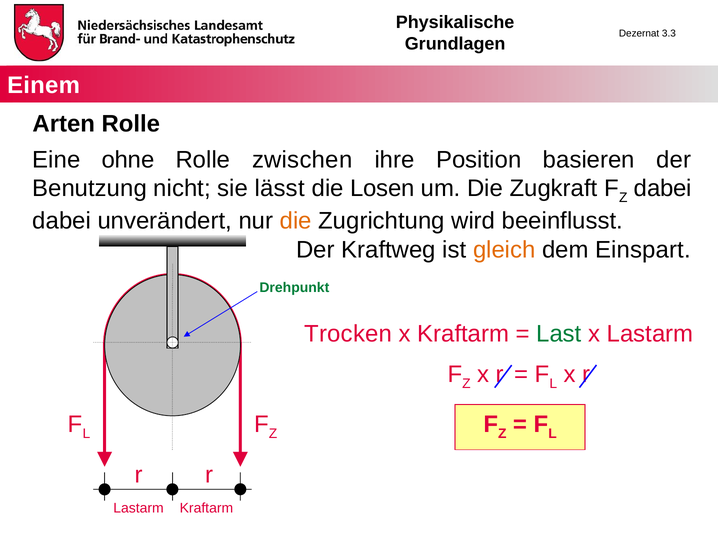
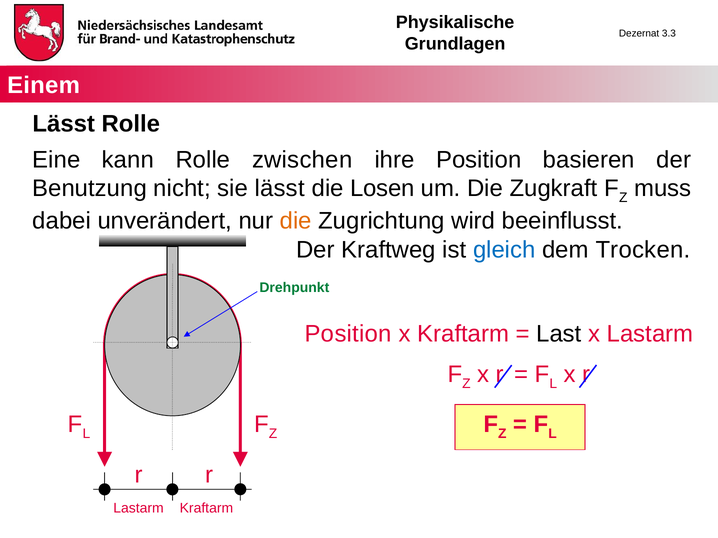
Arten at (64, 124): Arten -> Lässt
ohne: ohne -> kann
dabei at (663, 189): dabei -> muss
gleich colour: orange -> blue
Einspart: Einspart -> Trocken
Trocken at (348, 334): Trocken -> Position
Last colour: green -> black
